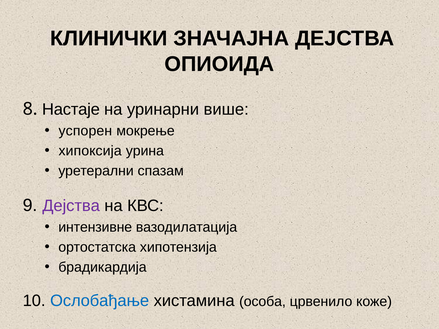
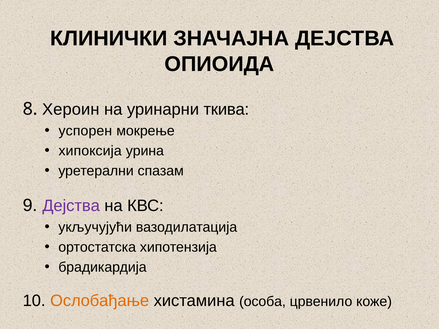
Настаје: Настаје -> Хероин
више: више -> ткива
интензивне: интензивне -> укључујући
Ослобађање colour: blue -> orange
